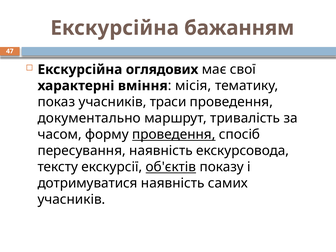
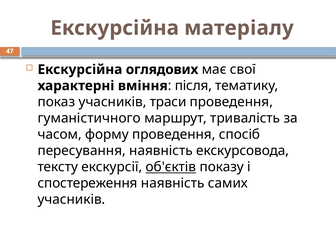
бажанням: бажанням -> матеріалу
місія: місія -> після
документально: документально -> гуманістичного
проведення at (174, 134) underline: present -> none
дотримуватися: дотримуватися -> спостереження
